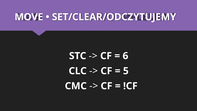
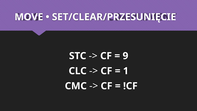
SET/CLEAR/ODCZYTUJEMY: SET/CLEAR/ODCZYTUJEMY -> SET/CLEAR/PRZESUNIĘCIE
6: 6 -> 9
5: 5 -> 1
